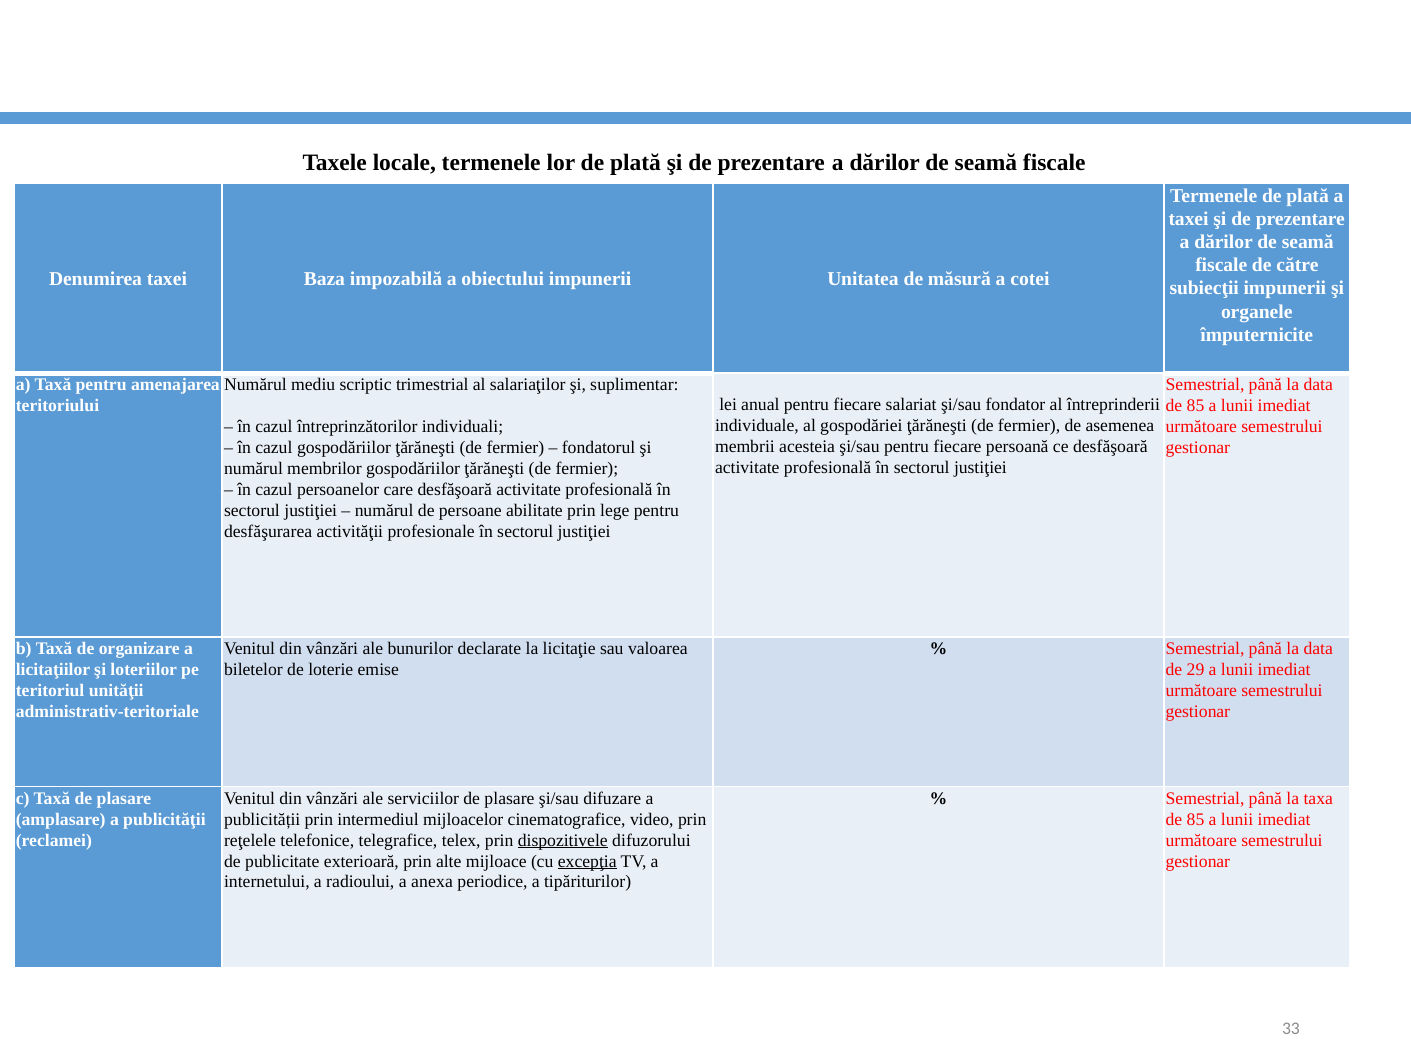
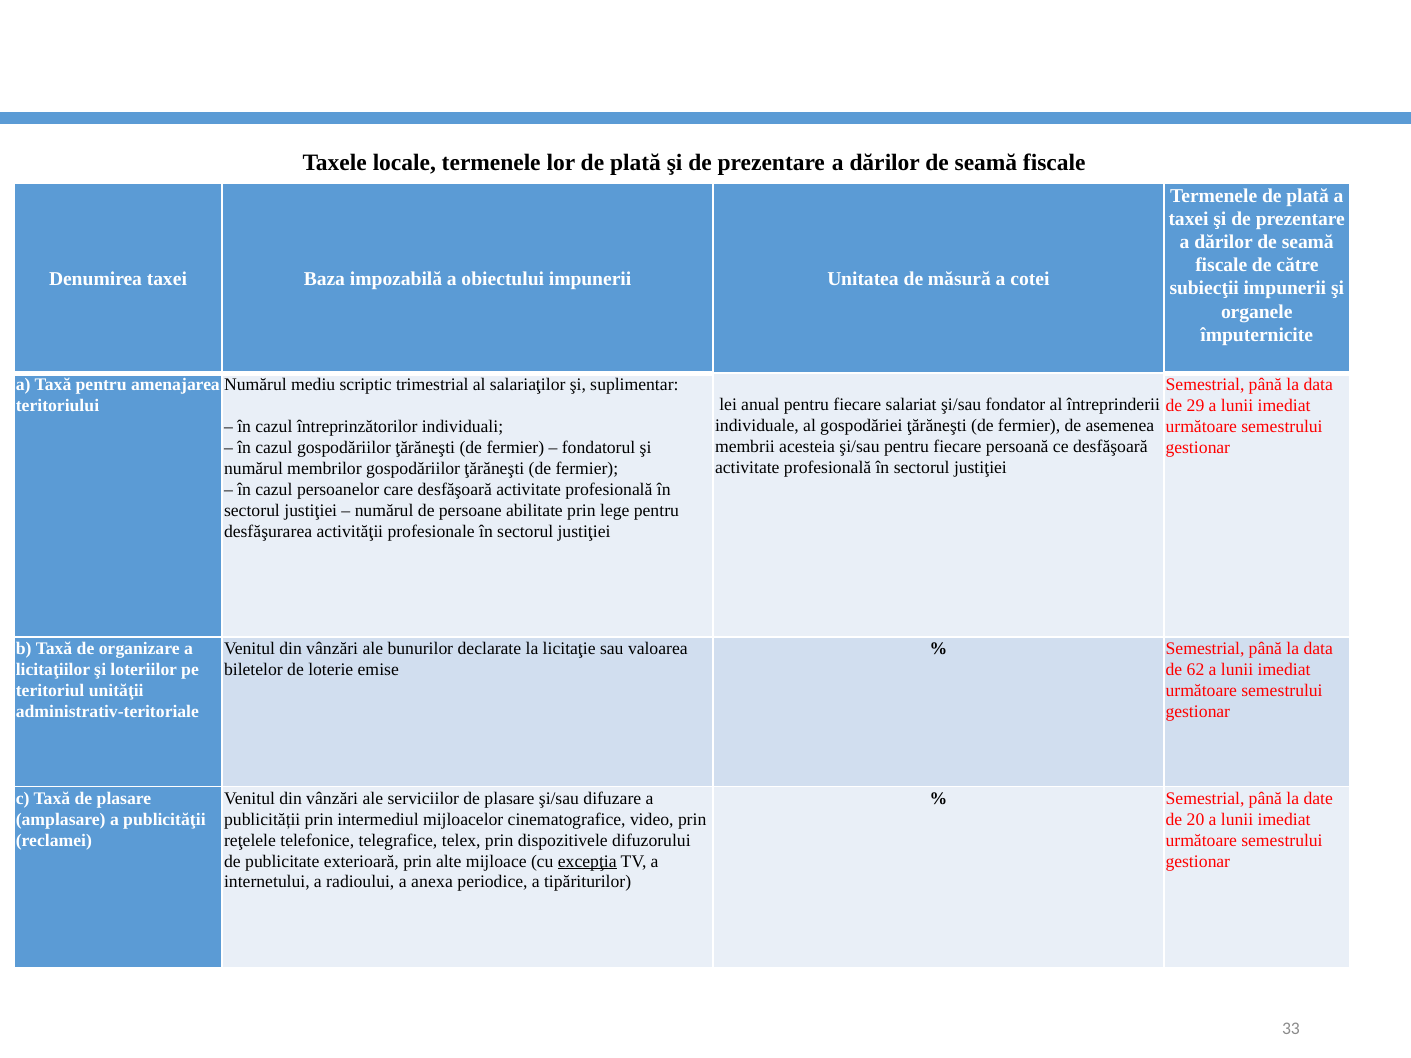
85 at (1195, 406): 85 -> 29
29: 29 -> 62
taxa: taxa -> date
85 at (1195, 820): 85 -> 20
dispozitivele underline: present -> none
